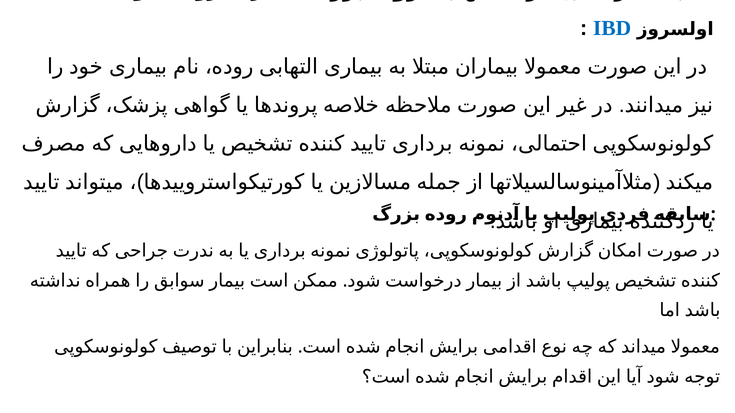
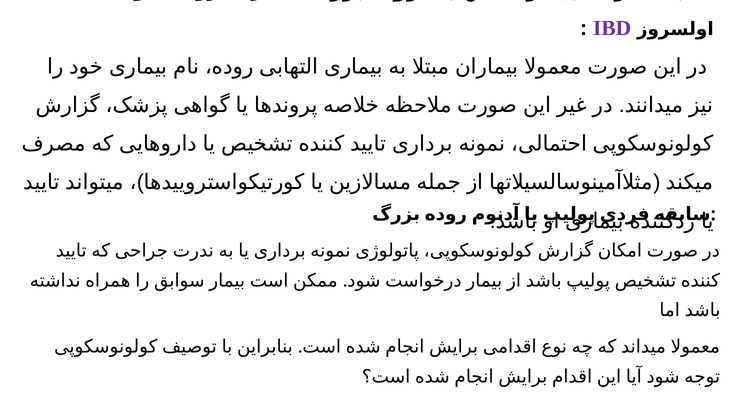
IBD colour: blue -> purple
